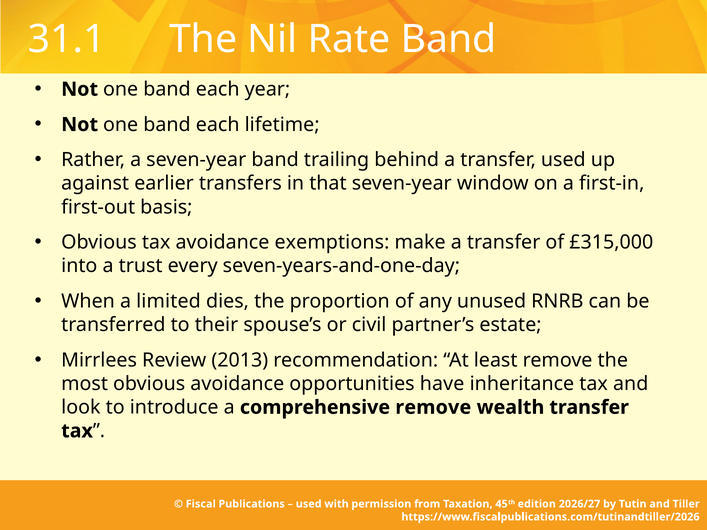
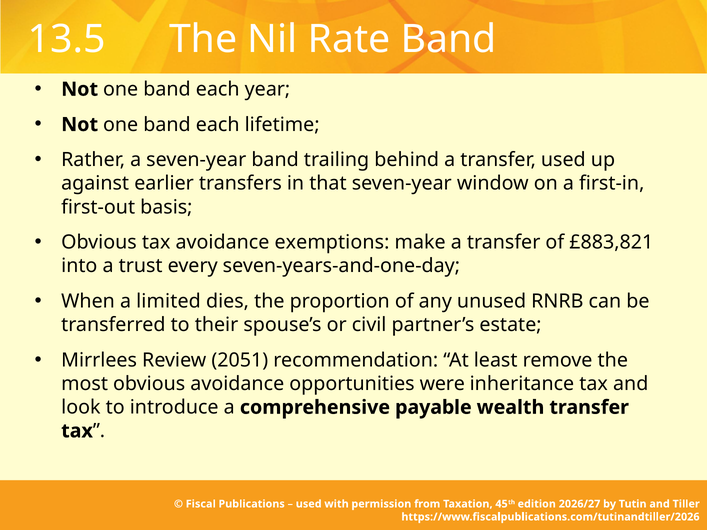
31.1: 31.1 -> 13.5
£315,000: £315,000 -> £883,821
2013: 2013 -> 2051
have: have -> were
comprehensive remove: remove -> payable
